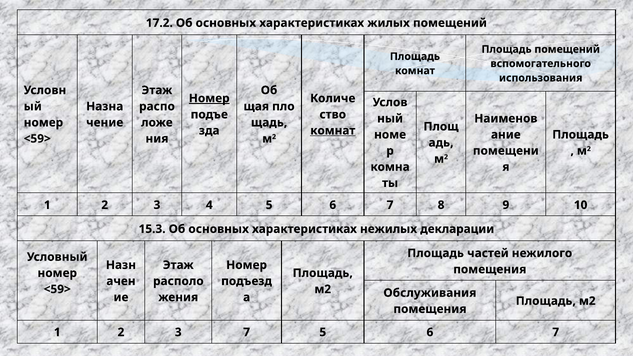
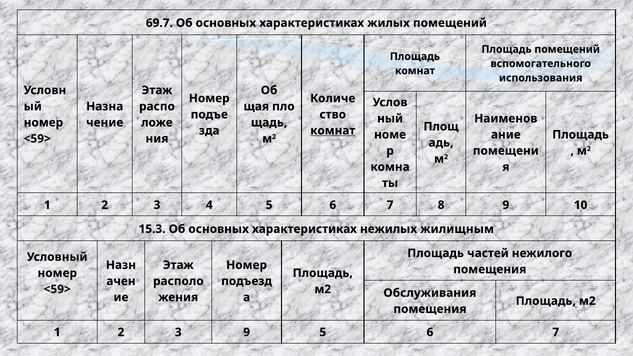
17.2: 17.2 -> 69.7
Номер at (209, 98) underline: present -> none
декларации: декларации -> жилищным
3 7: 7 -> 9
